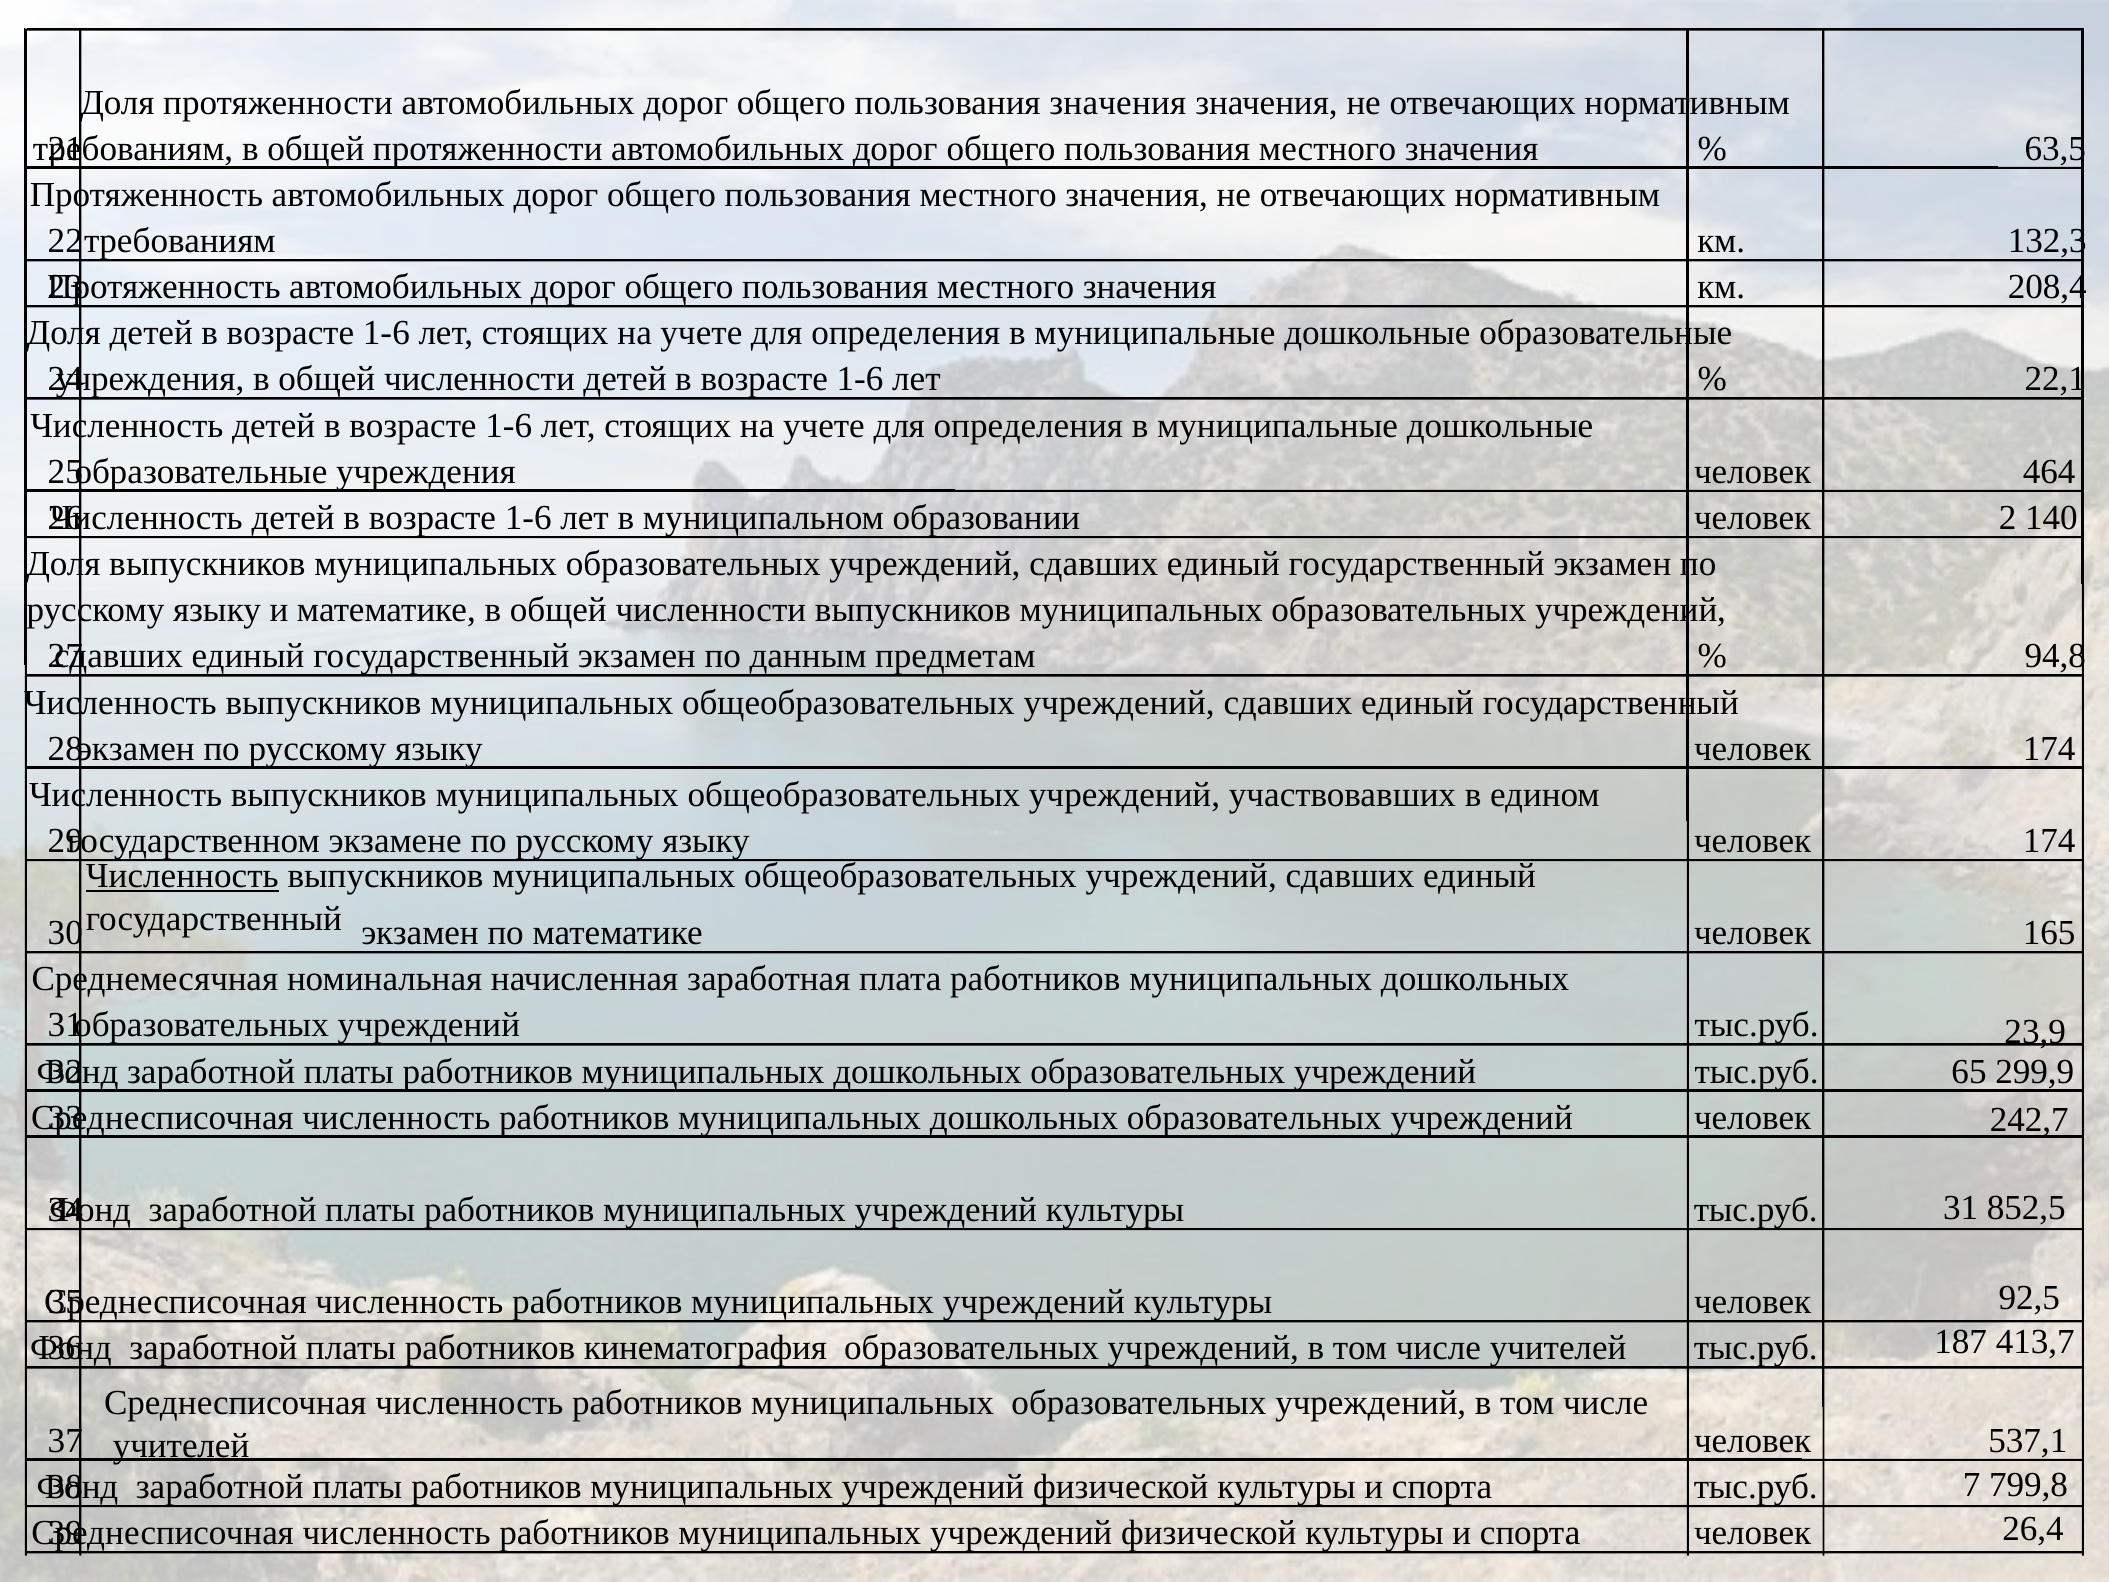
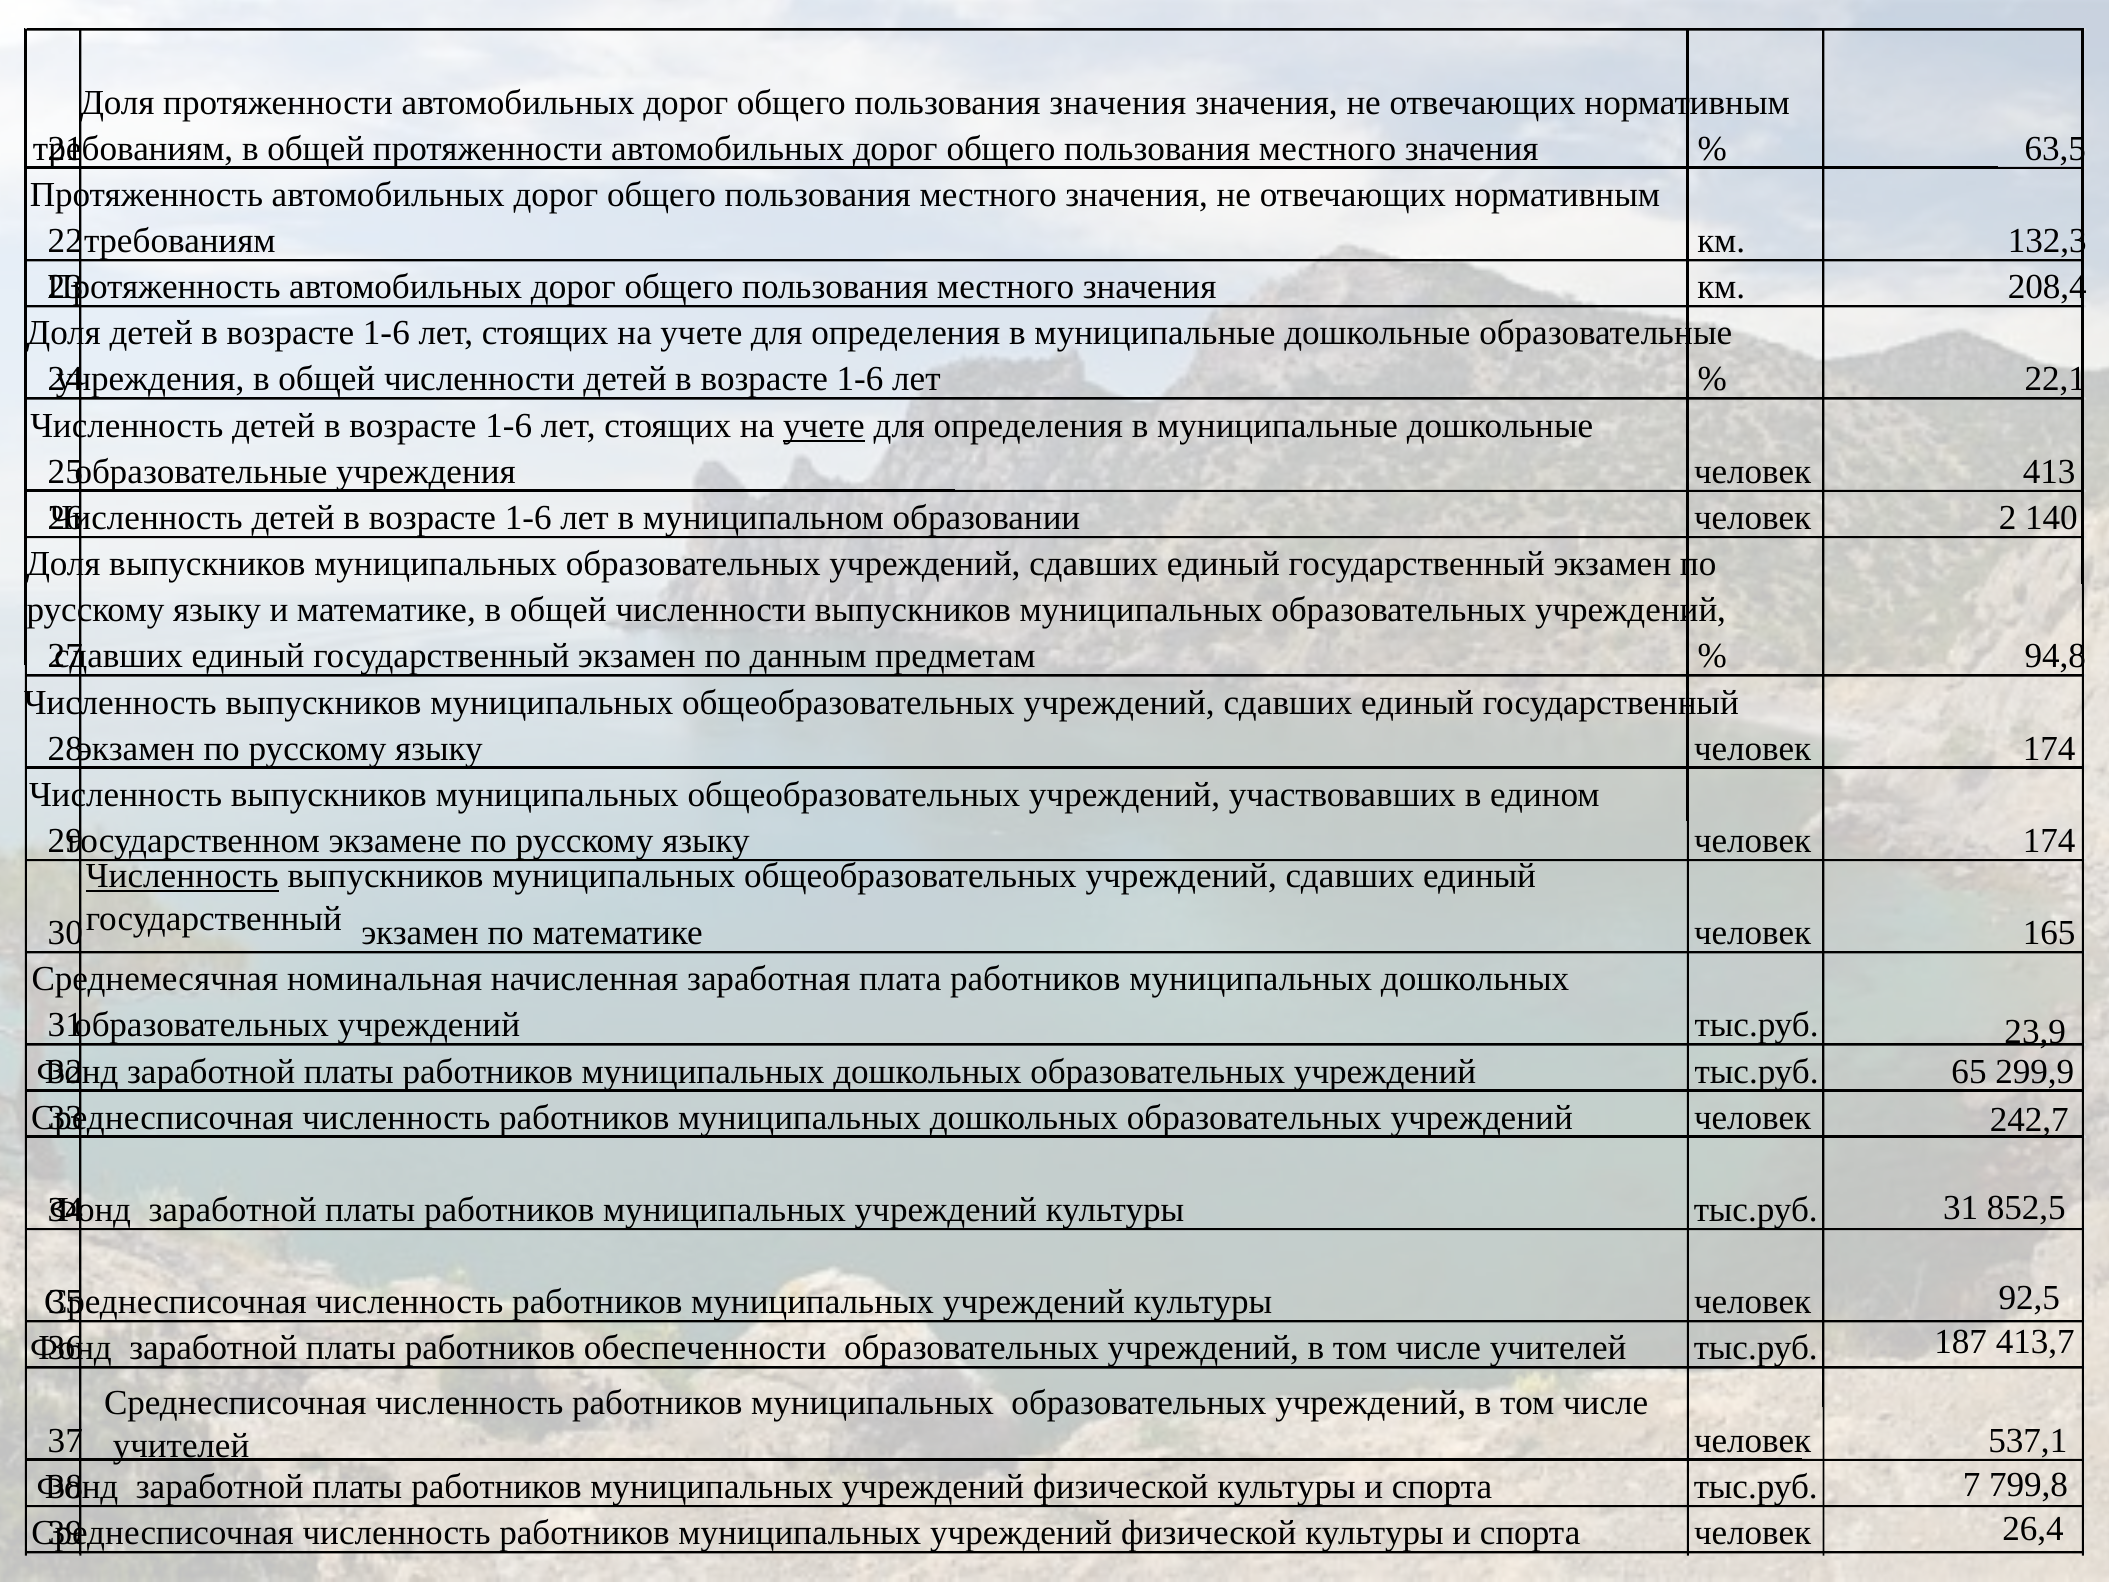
учете at (824, 425) underline: none -> present
464: 464 -> 413
кинематография: кинематография -> обеспеченности
